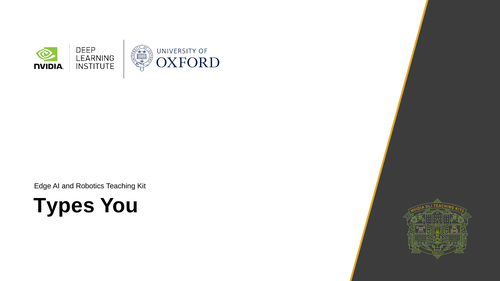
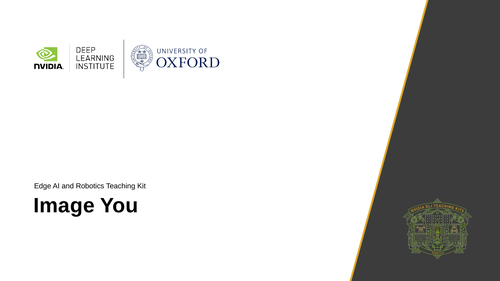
Types: Types -> Image
